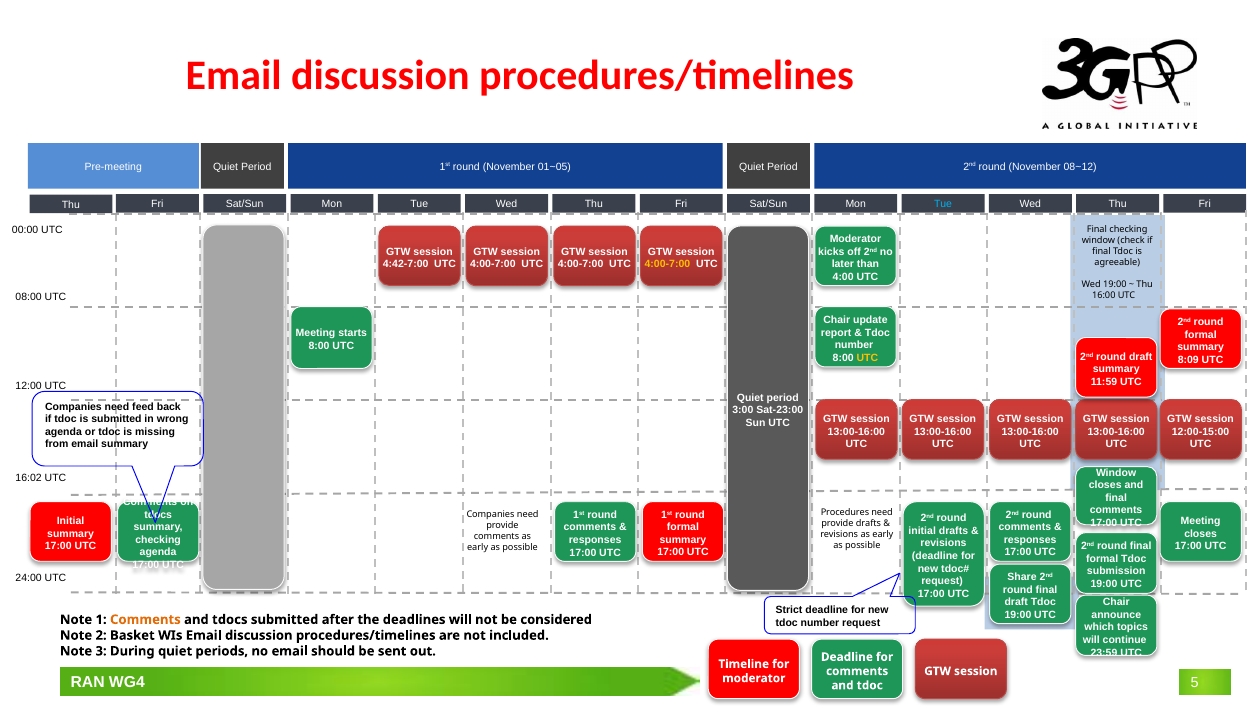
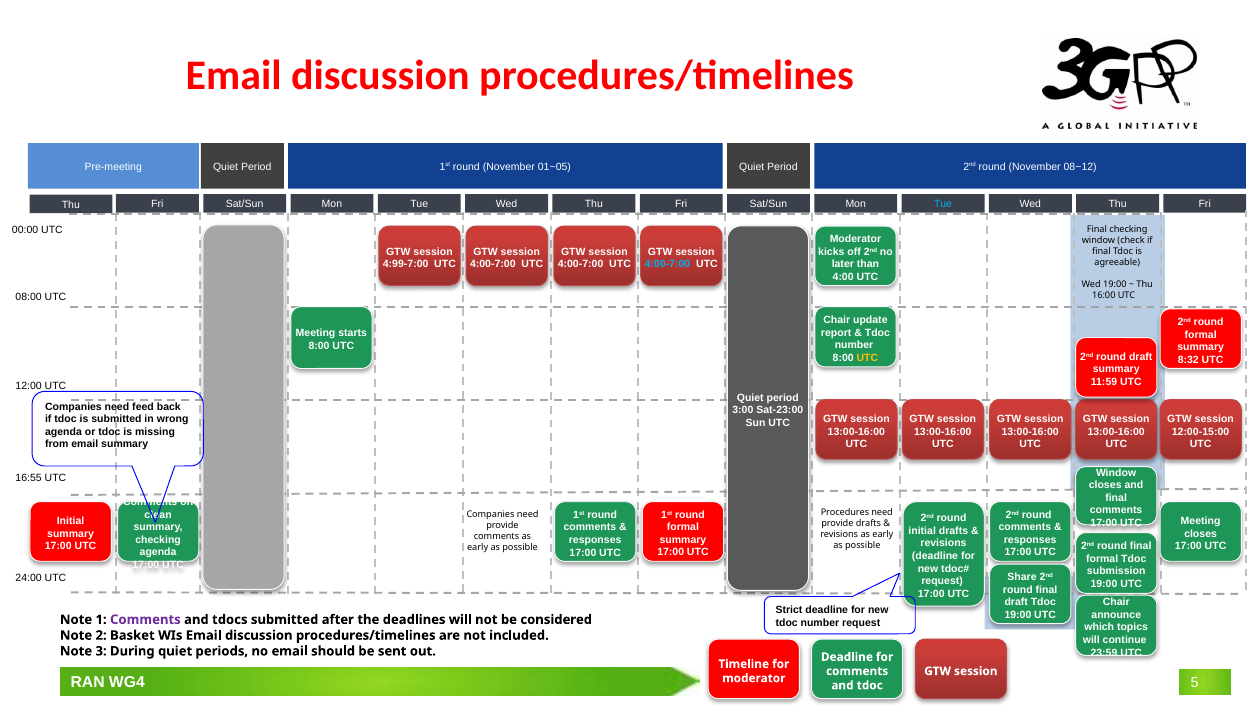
4:42-7:00: 4:42-7:00 -> 4:99-7:00
4:00-7:00 at (667, 264) colour: yellow -> light blue
8:09: 8:09 -> 8:32
16:02: 16:02 -> 16:55
tdocs at (158, 515): tdocs -> clean
Comments at (145, 619) colour: orange -> purple
